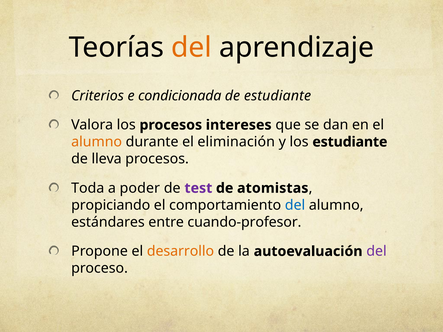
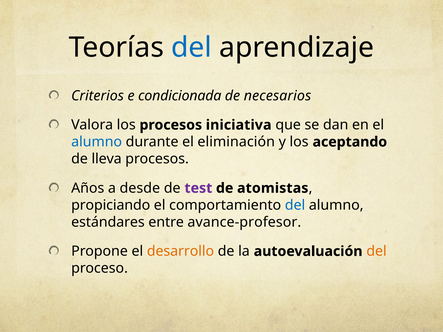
del at (192, 47) colour: orange -> blue
de estudiante: estudiante -> necesarios
intereses: intereses -> iniciativa
alumno at (97, 142) colour: orange -> blue
los estudiante: estudiante -> aceptando
Toda: Toda -> Años
poder: poder -> desde
cuando-profesor: cuando-profesor -> avance-profesor
del at (377, 251) colour: purple -> orange
